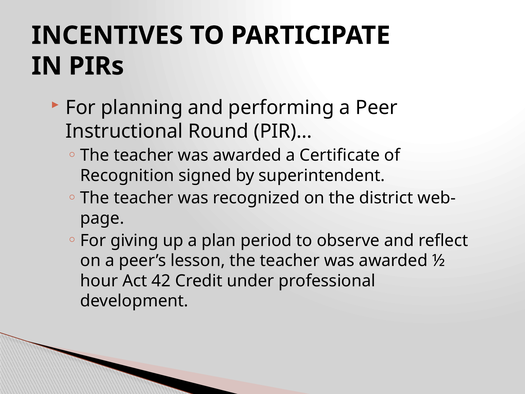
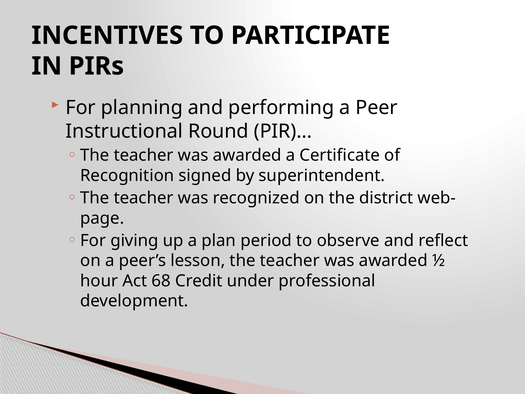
42: 42 -> 68
